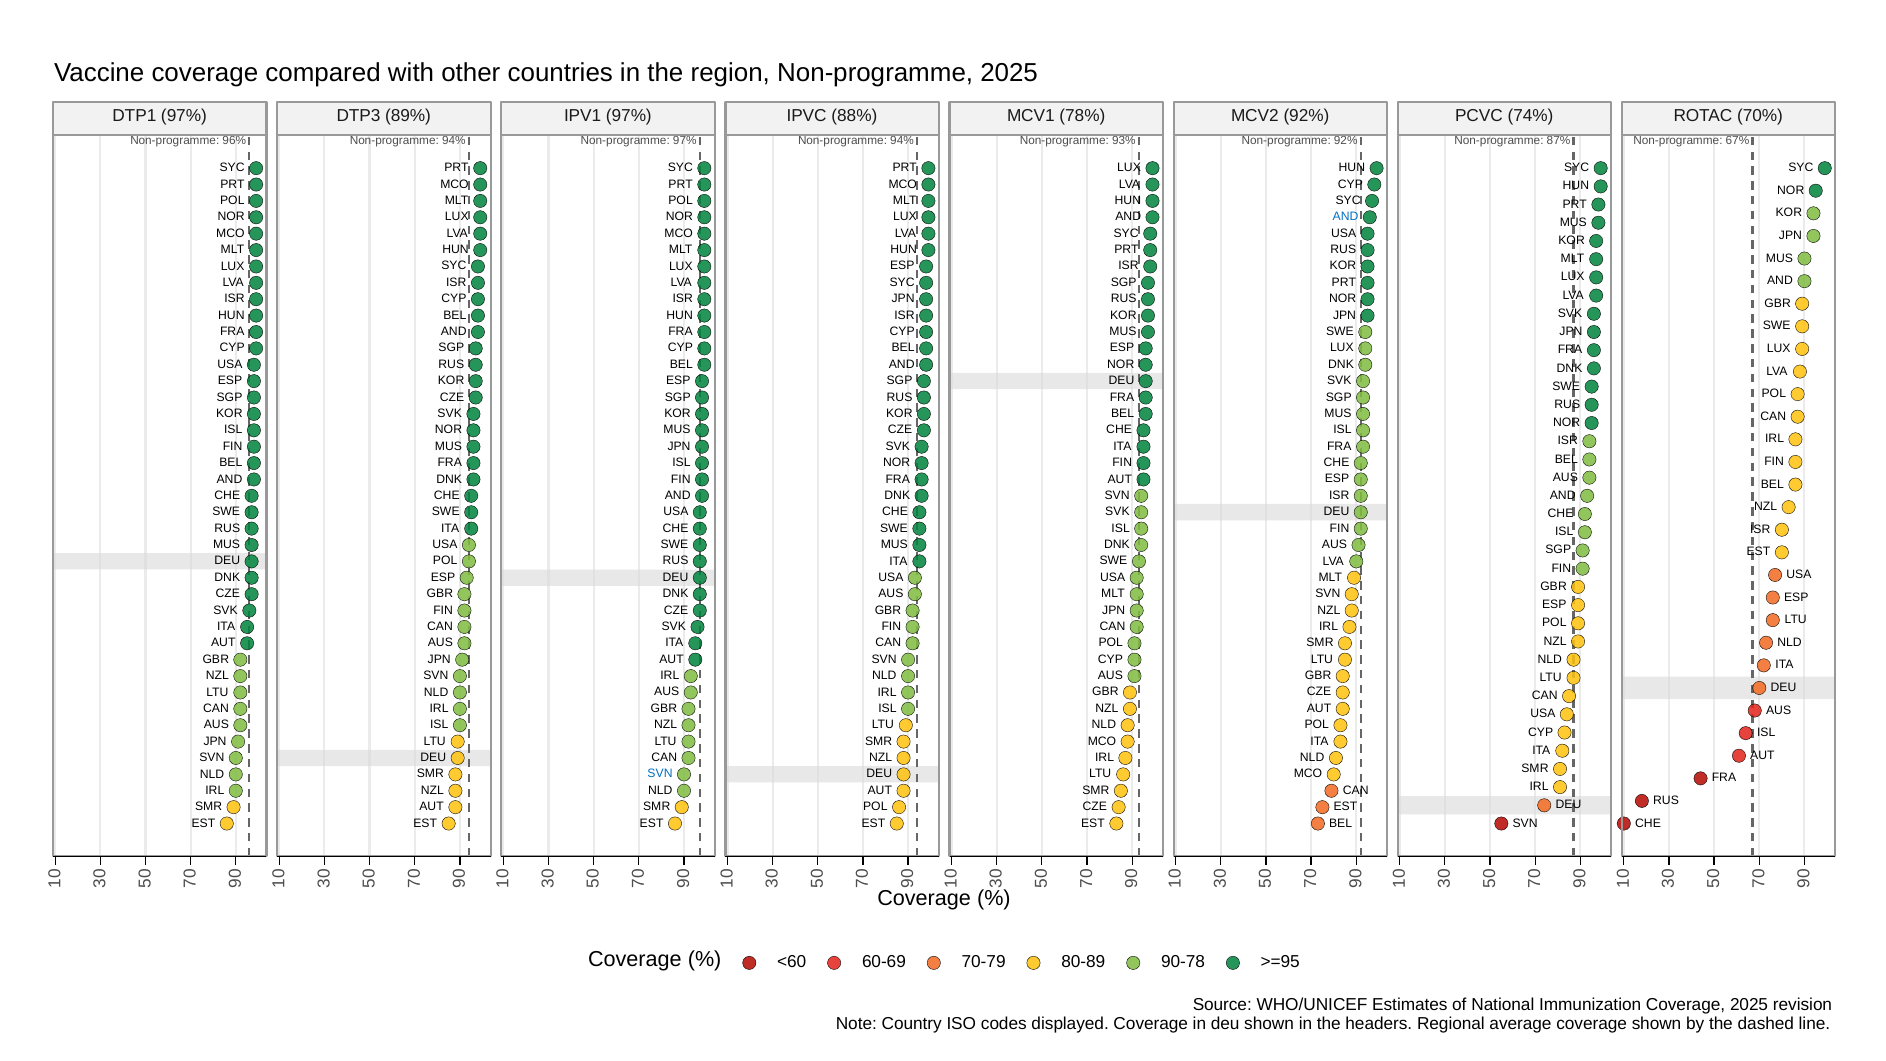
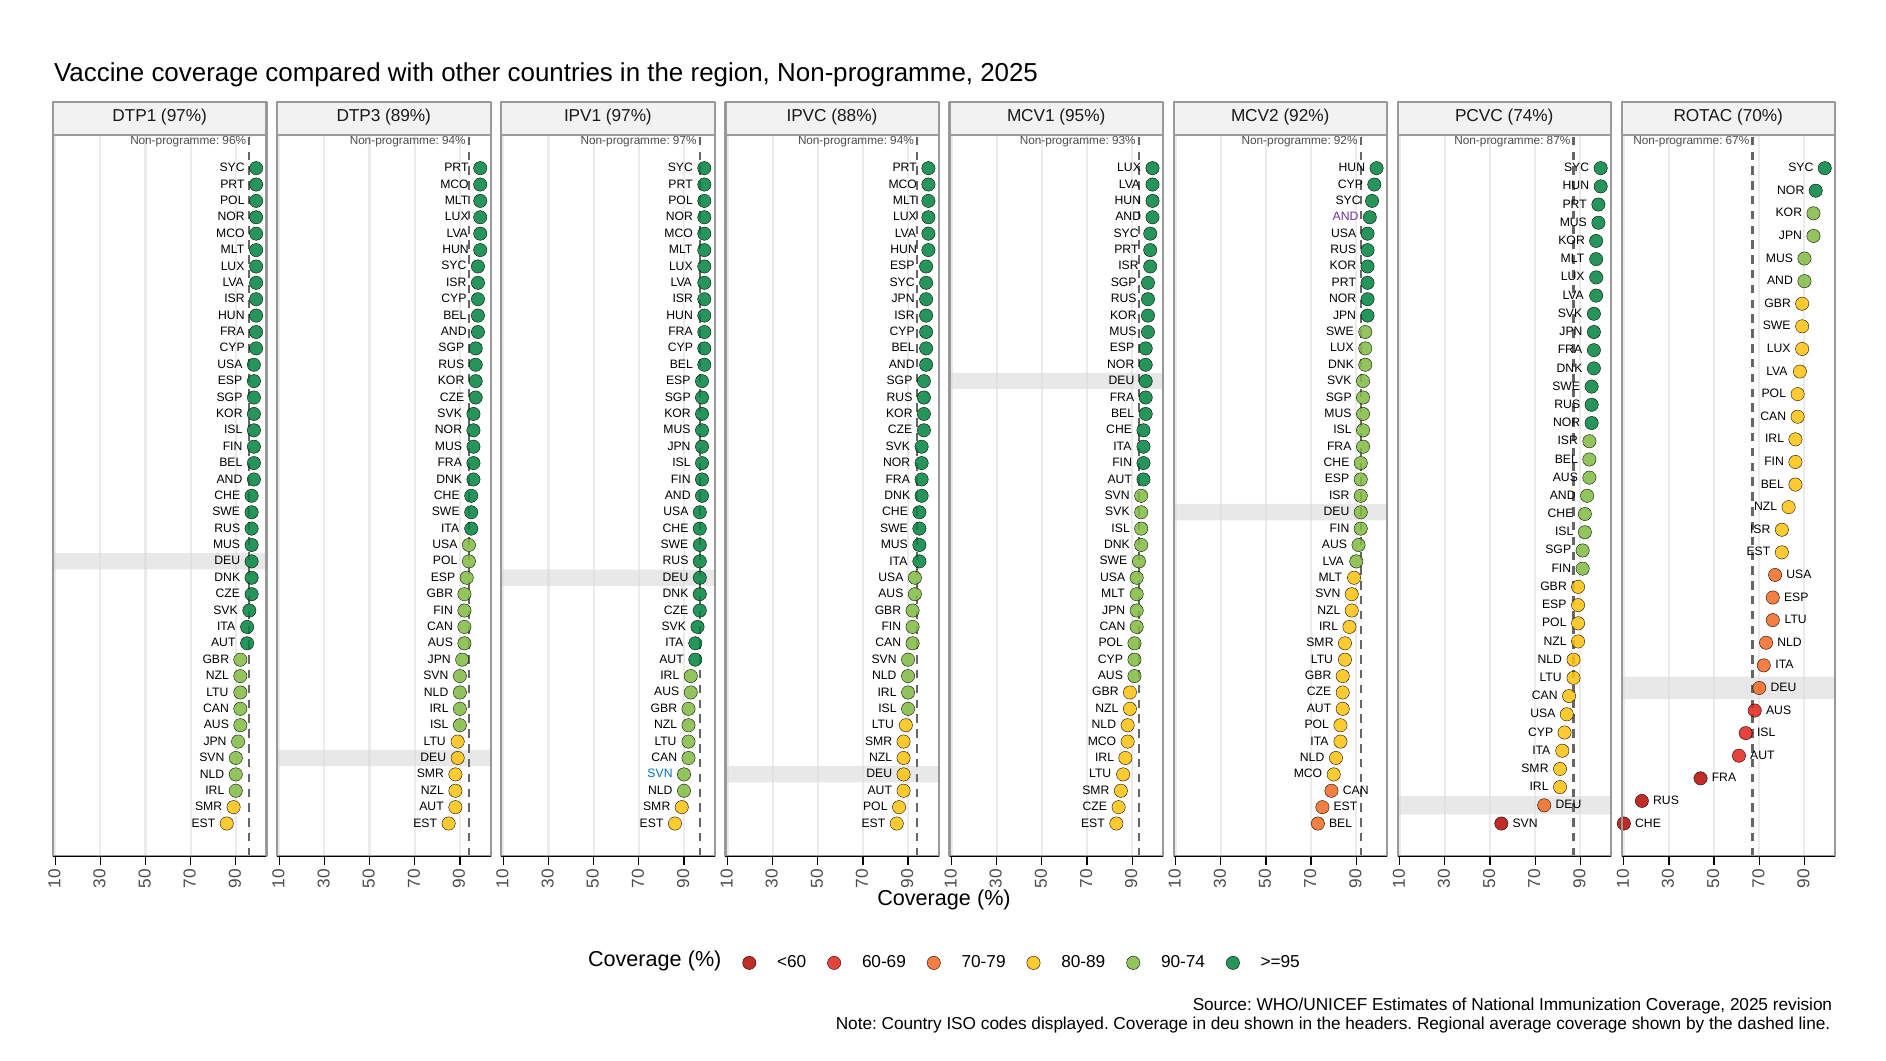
78%: 78% -> 95%
AND at (1346, 217) colour: blue -> purple
90-78: 90-78 -> 90-74
